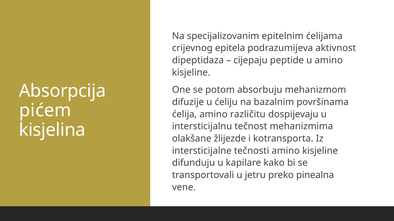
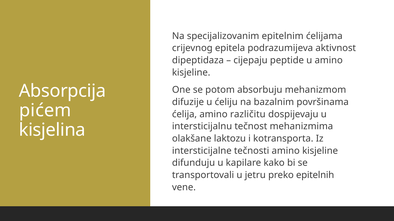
žlijezde: žlijezde -> laktozu
pinealna: pinealna -> epitelnih
